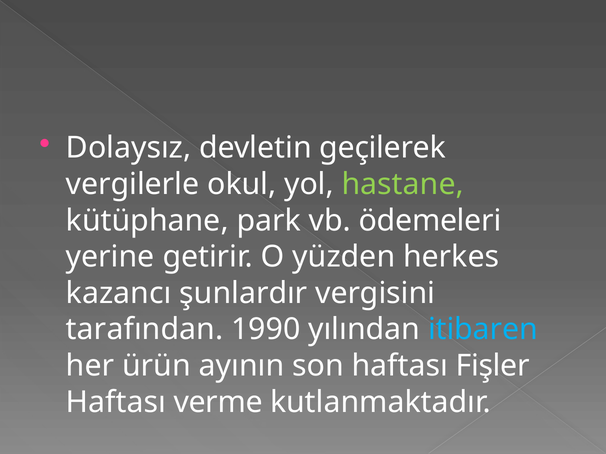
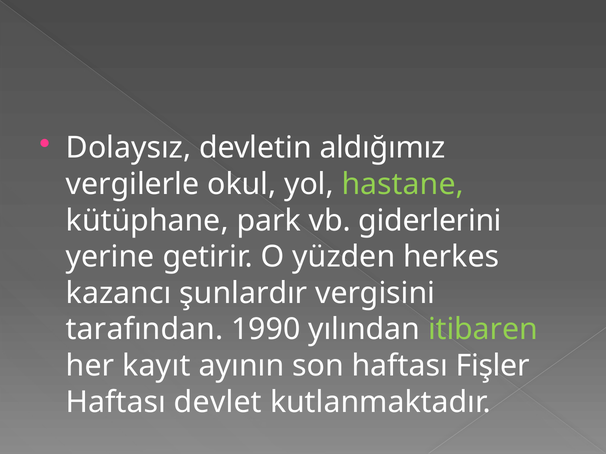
geçilerek: geçilerek -> aldığımız
ödemeleri: ödemeleri -> giderlerini
itibaren colour: light blue -> light green
ürün: ürün -> kayıt
verme: verme -> devlet
